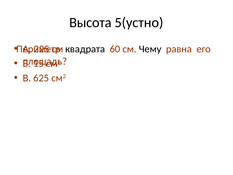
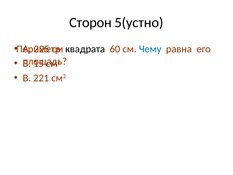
Высота: Высота -> Сторон
Чему colour: black -> blue
625: 625 -> 221
